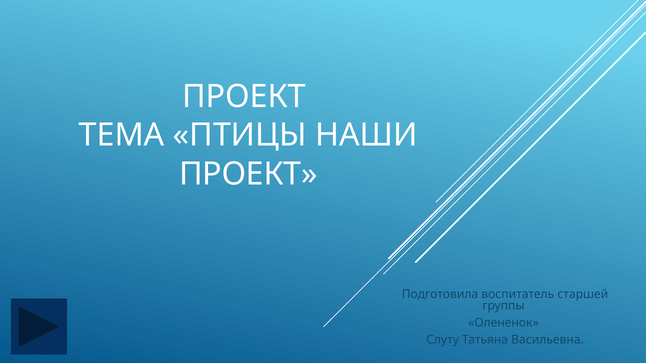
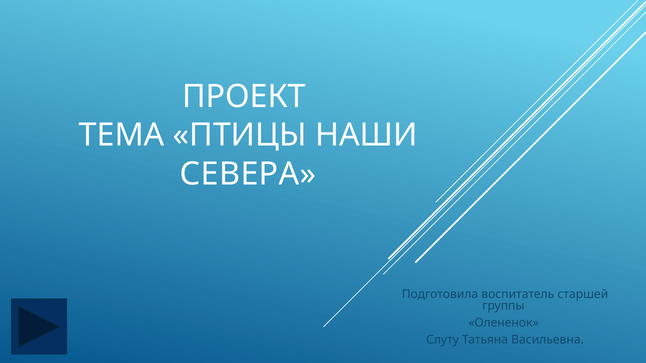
ПРОЕКТ at (248, 174): ПРОЕКТ -> СЕВЕРА
